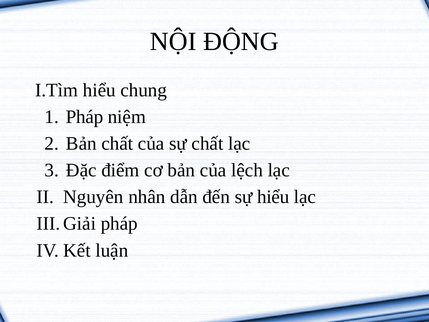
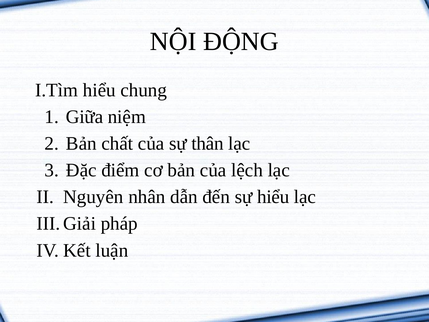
Pháp at (85, 117): Pháp -> Giữa
sự chất: chất -> thân
